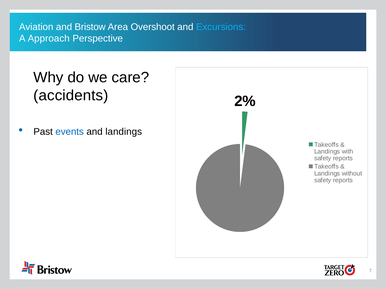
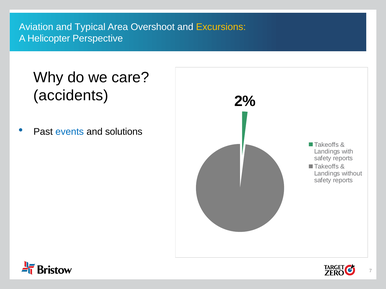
Bristow: Bristow -> Typical
Excursions colour: light blue -> yellow
Approach: Approach -> Helicopter
and landings: landings -> solutions
